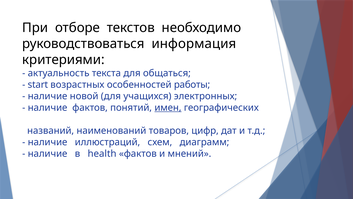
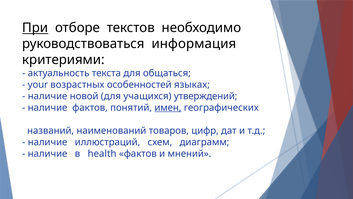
При underline: none -> present
start: start -> your
работы: работы -> языках
электронных: электронных -> утверждений
